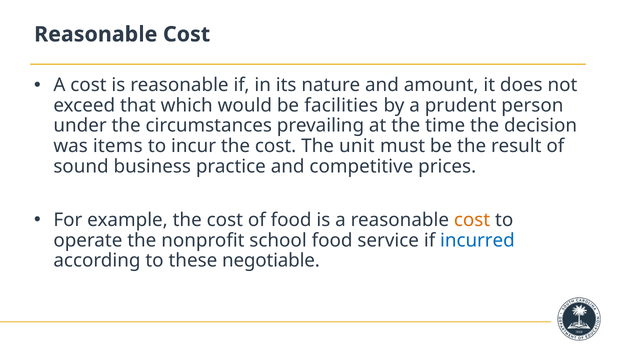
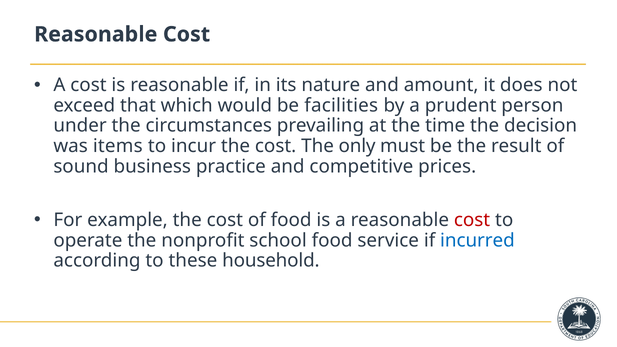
unit: unit -> only
cost at (472, 220) colour: orange -> red
negotiable: negotiable -> household
